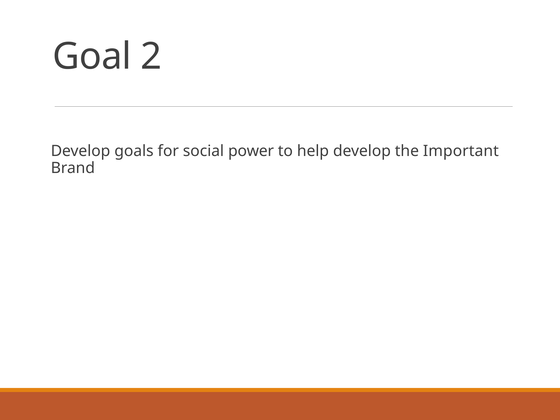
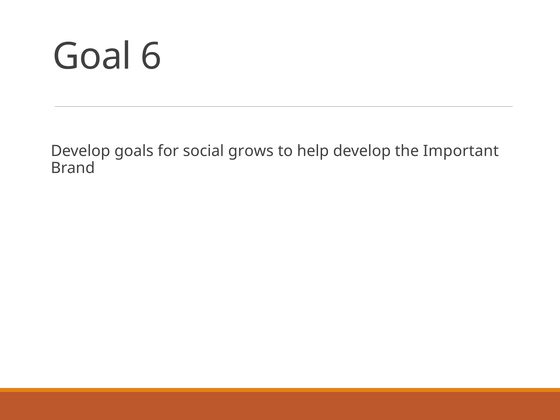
2: 2 -> 6
power: power -> grows
